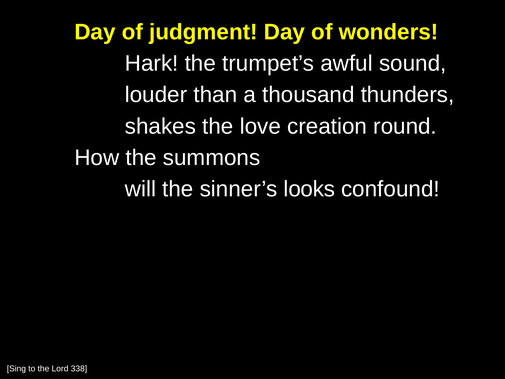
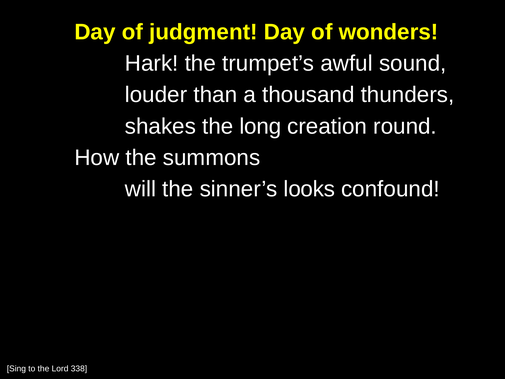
love: love -> long
